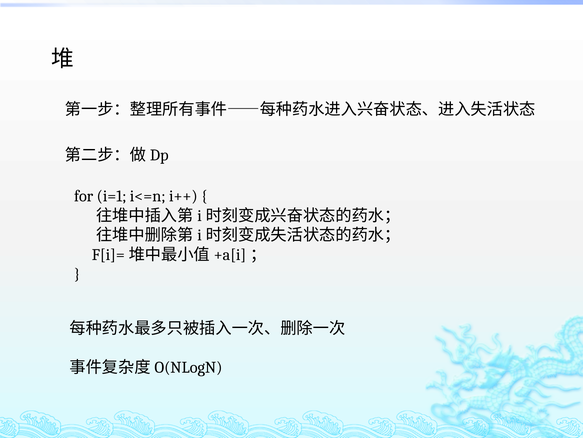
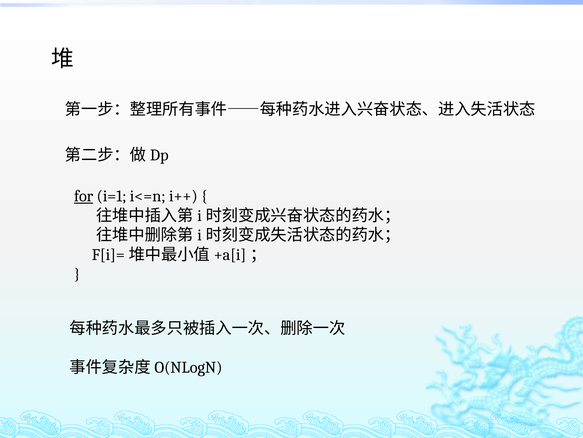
for underline: none -> present
